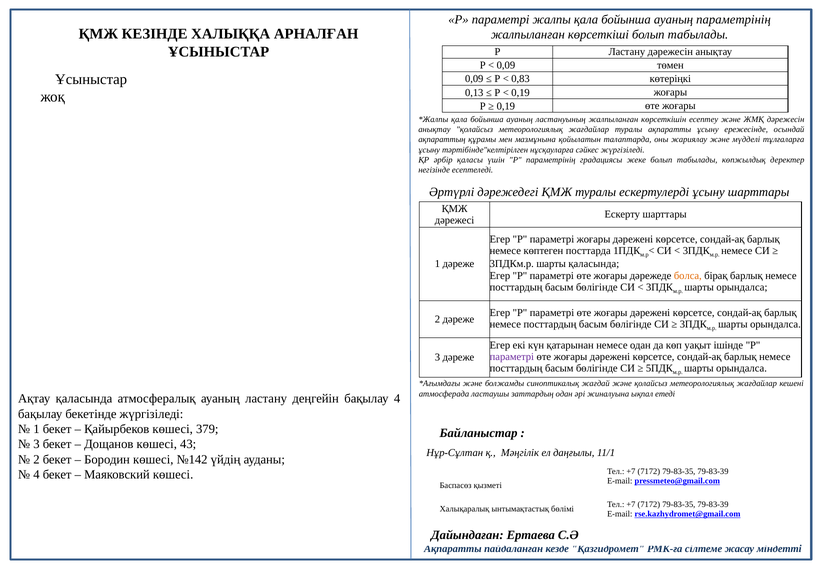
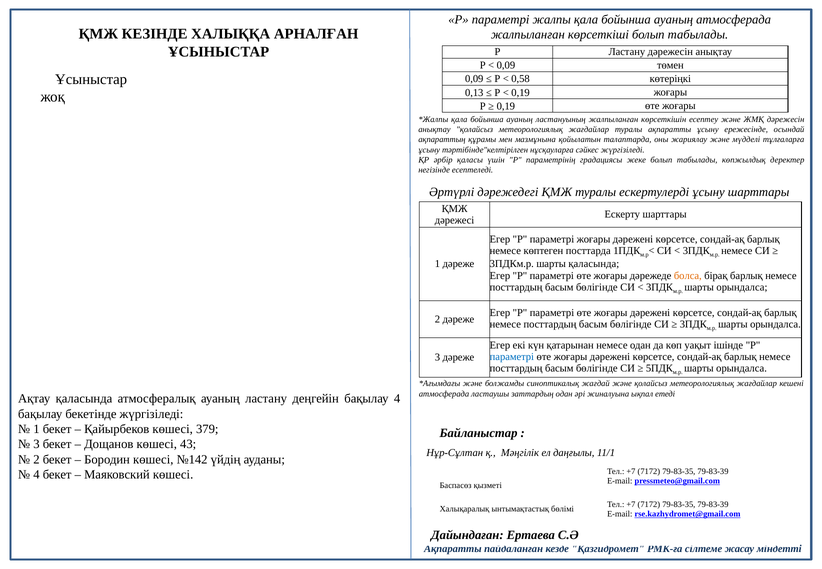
ауаның параметрінің: параметрінің -> атмосферада
0,83: 0,83 -> 0,58
параметрі at (512, 357) colour: purple -> blue
